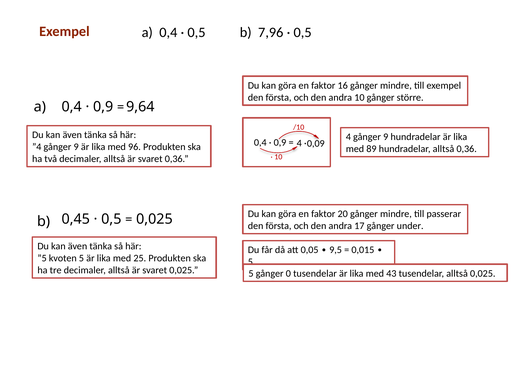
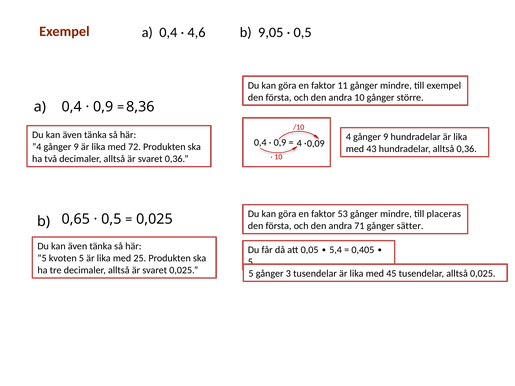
7,96: 7,96 -> 9,05
0,5 at (197, 33): 0,5 -> 4,6
16: 16 -> 11
9,64: 9,64 -> 8,36
96: 96 -> 72
89: 89 -> 43
0,45: 0,45 -> 0,65
20: 20 -> 53
passerar: passerar -> placeras
17: 17 -> 71
under: under -> sätter
9,5: 9,5 -> 5,4
0,015: 0,015 -> 0,405
0: 0 -> 3
43: 43 -> 45
